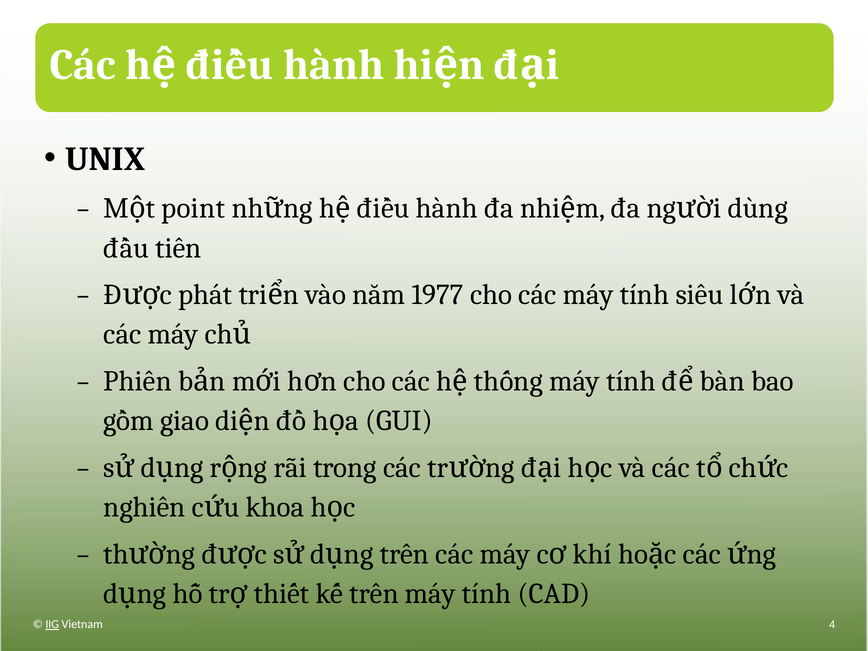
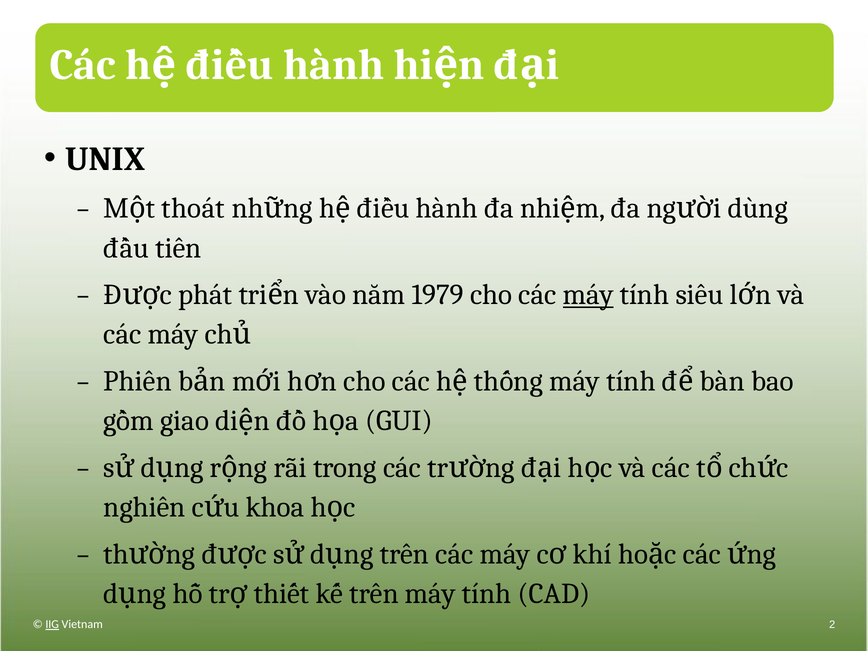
point: point -> thoát
1977: 1977 -> 1979
máy at (588, 295) underline: none -> present
4: 4 -> 2
